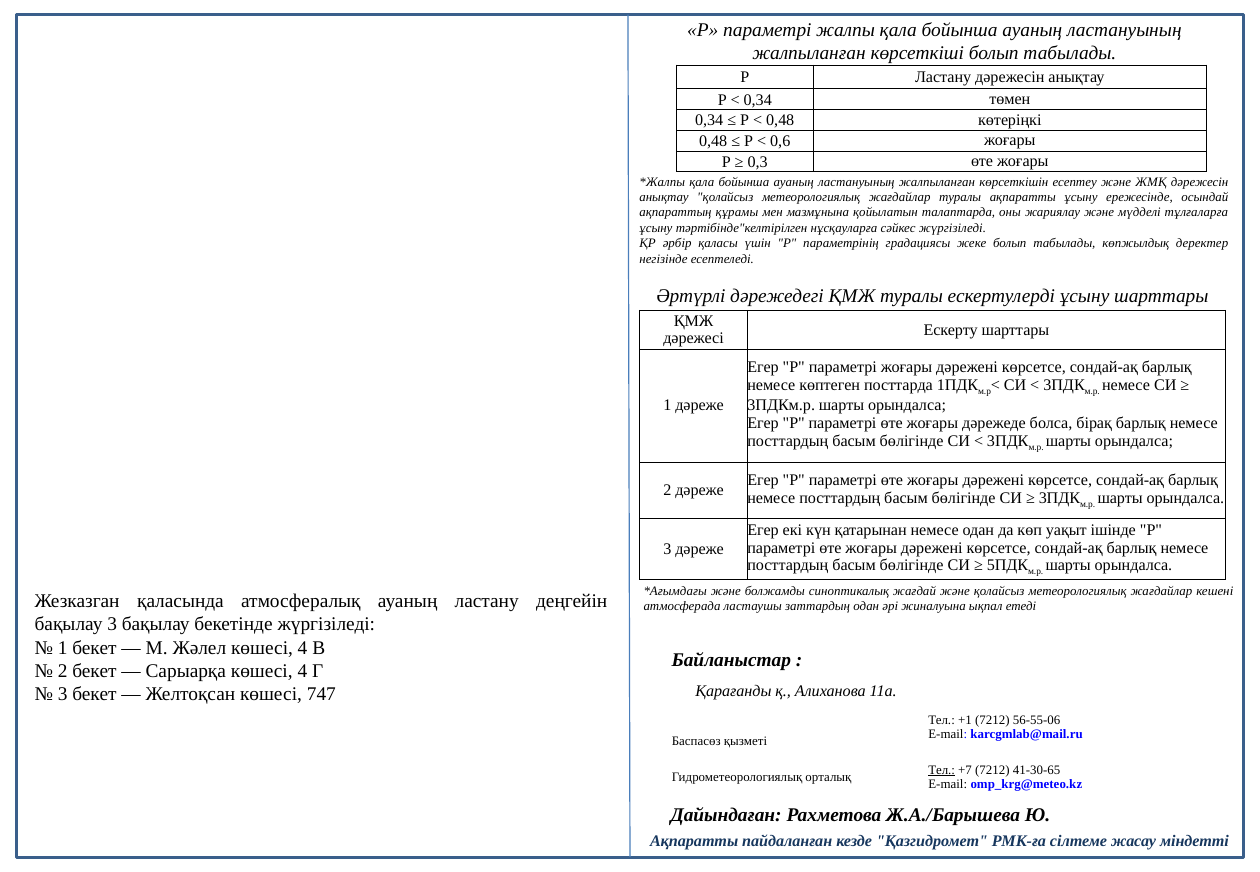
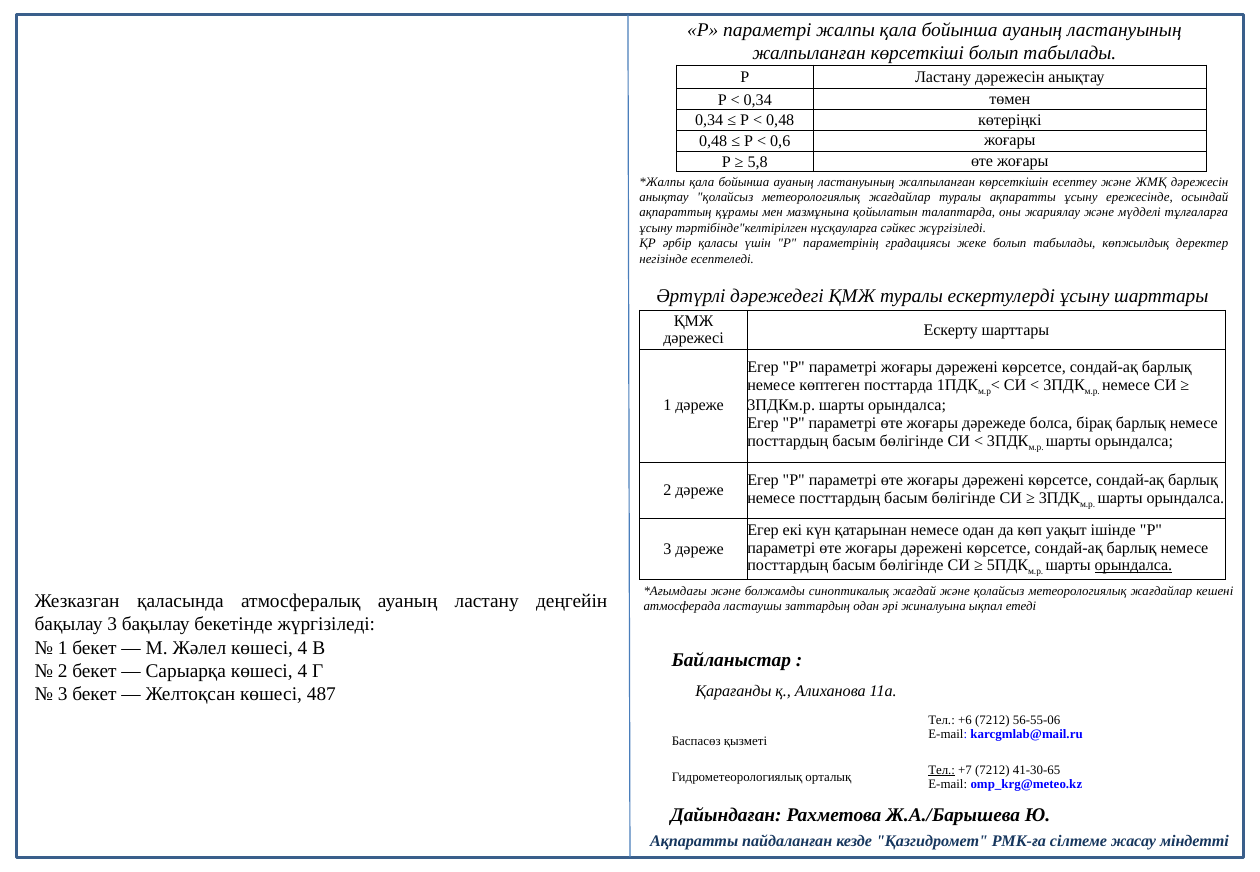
0,3: 0,3 -> 5,8
орындалса at (1133, 566) underline: none -> present
747: 747 -> 487
+1: +1 -> +6
